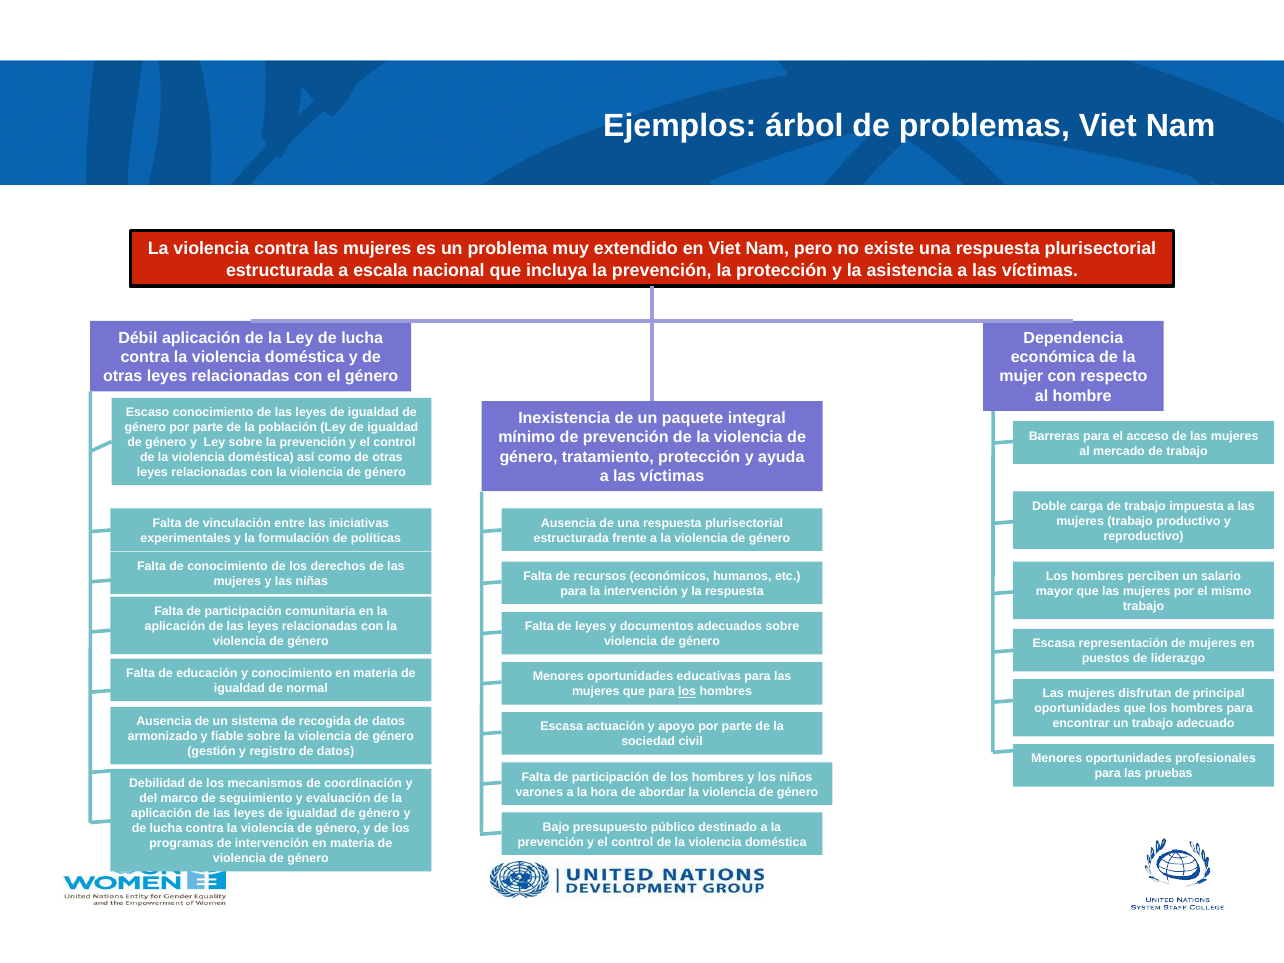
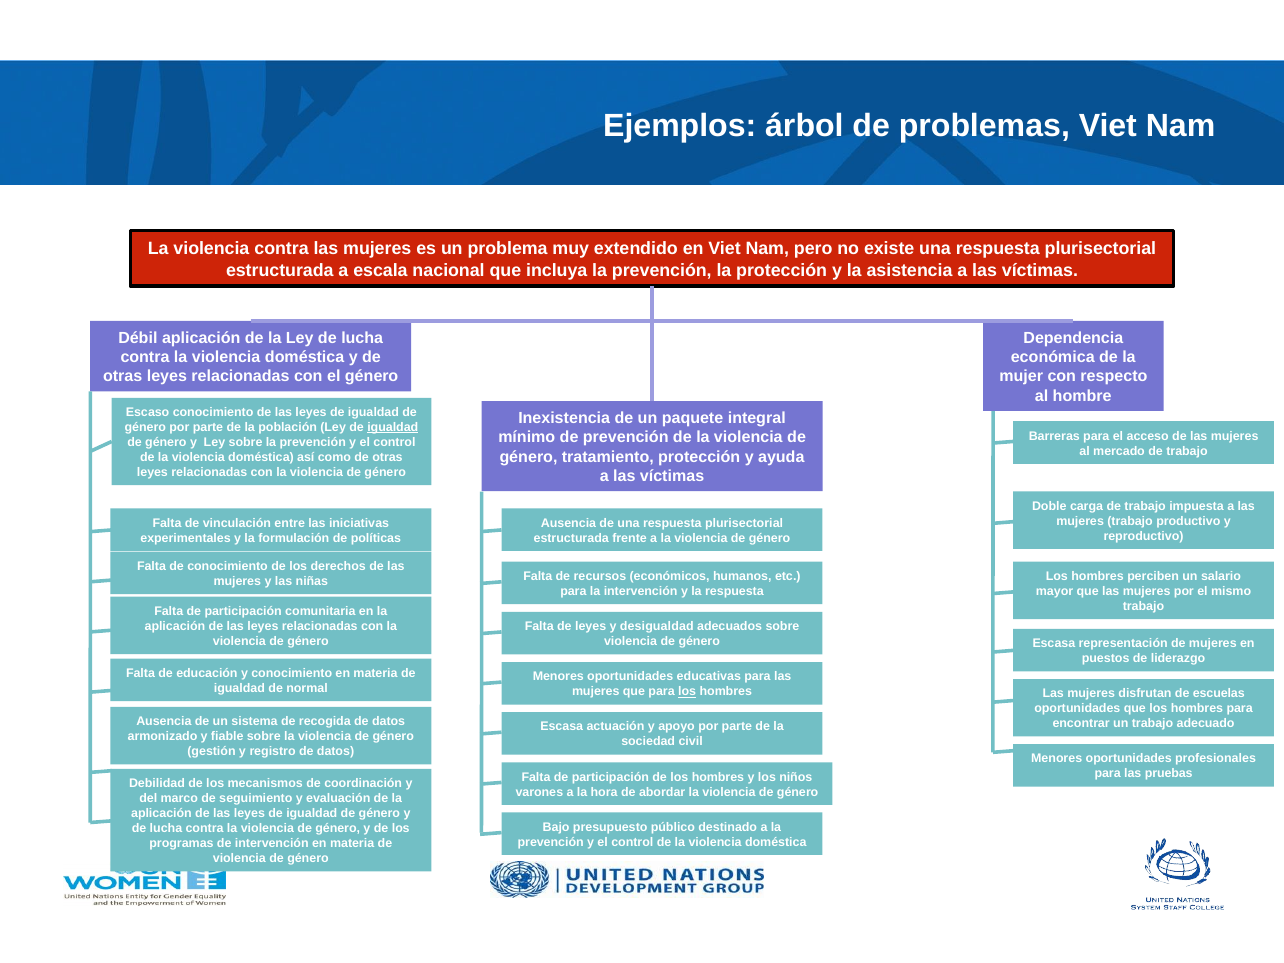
igualdad at (393, 427) underline: none -> present
documentos: documentos -> desigualdad
principal: principal -> escuelas
